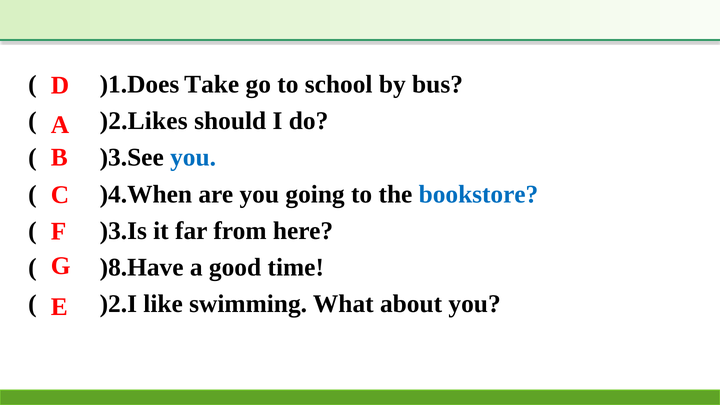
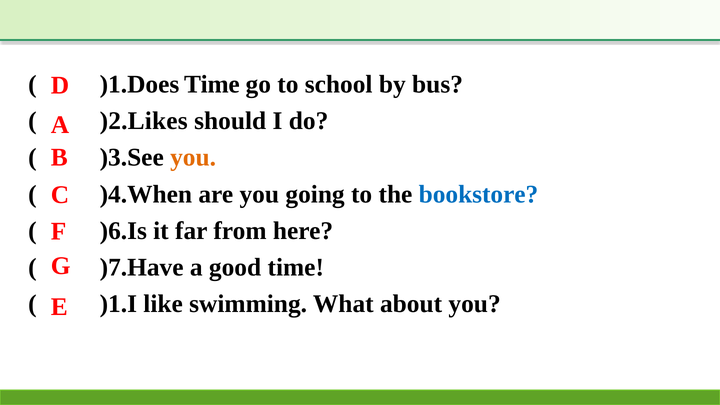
)1.Does Take: Take -> Time
you at (193, 158) colour: blue -> orange
)3.Is: )3.Is -> )6.Is
)8.Have: )8.Have -> )7.Have
)2.I: )2.I -> )1.I
